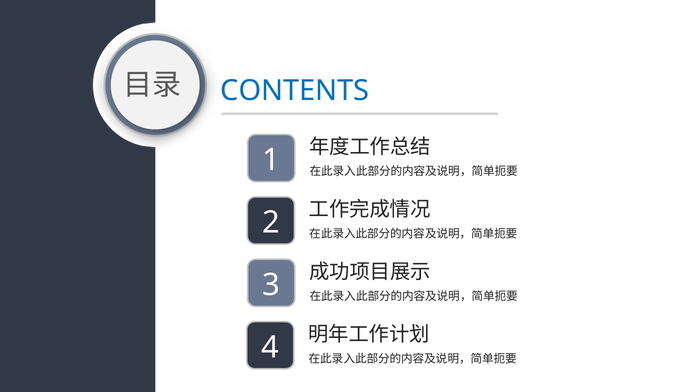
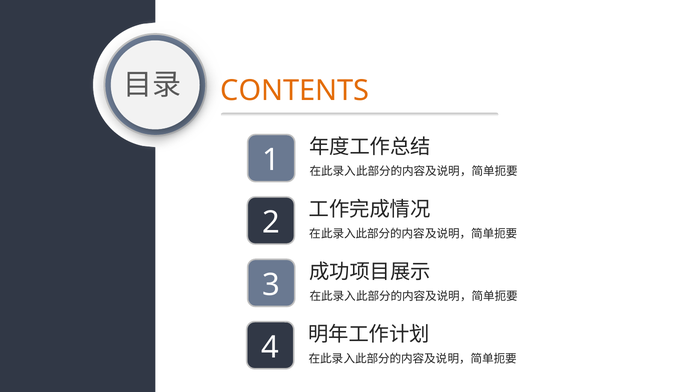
CONTENTS colour: blue -> orange
